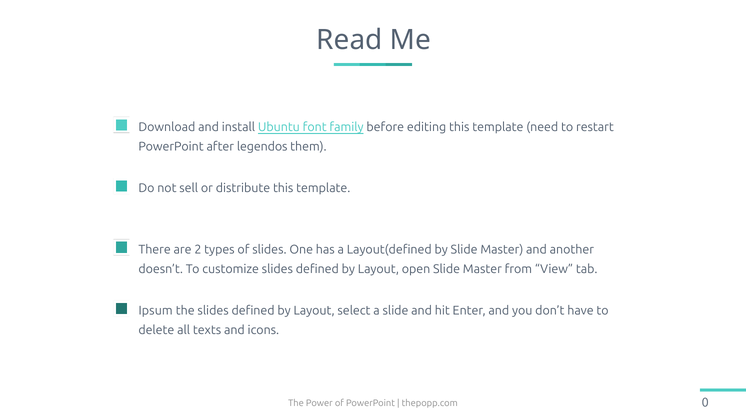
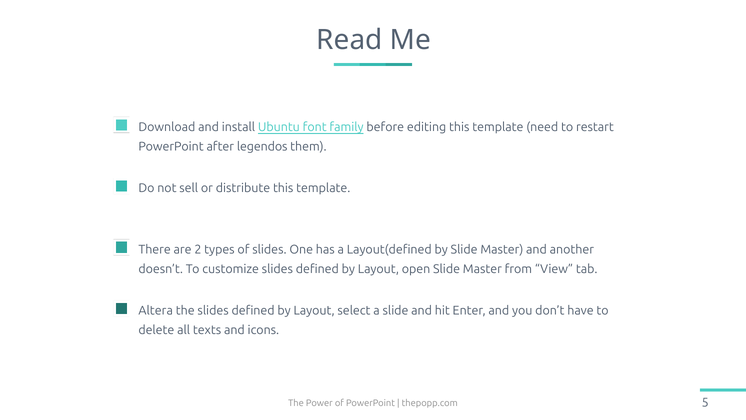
Ipsum: Ipsum -> Altera
0: 0 -> 5
